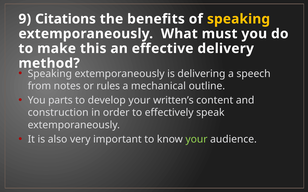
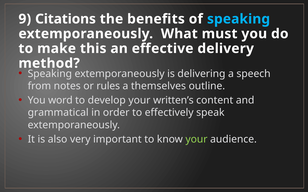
speaking at (239, 19) colour: yellow -> light blue
mechanical: mechanical -> themselves
parts: parts -> word
construction: construction -> grammatical
